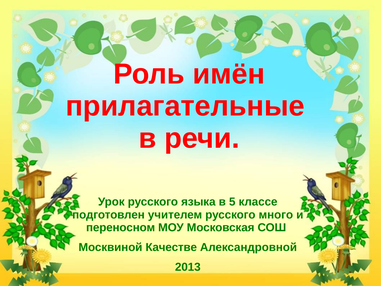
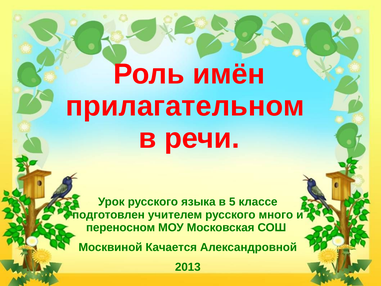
прилагательные: прилагательные -> прилагательном
Качестве: Качестве -> Качается
